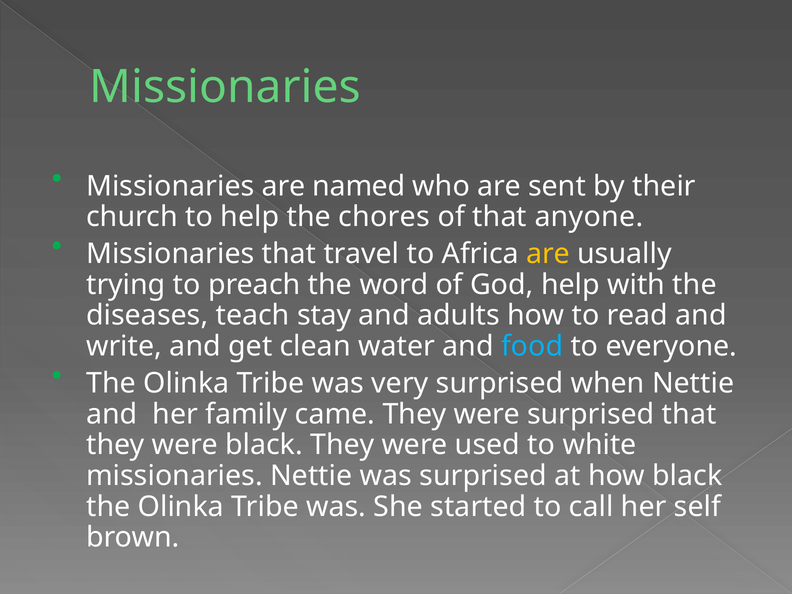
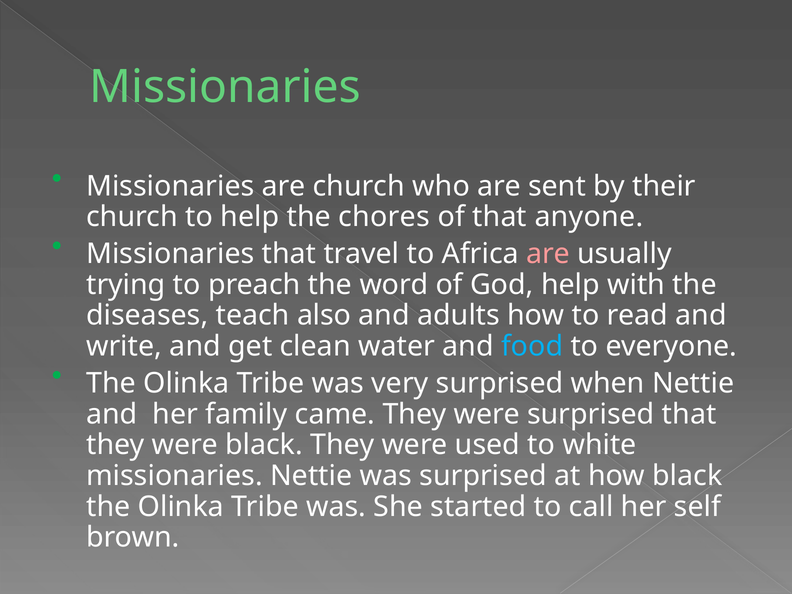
are named: named -> church
are at (548, 254) colour: yellow -> pink
stay: stay -> also
